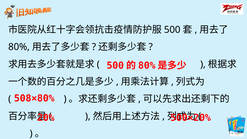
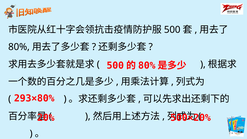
508×80%: 508×80% -> 293×80%
